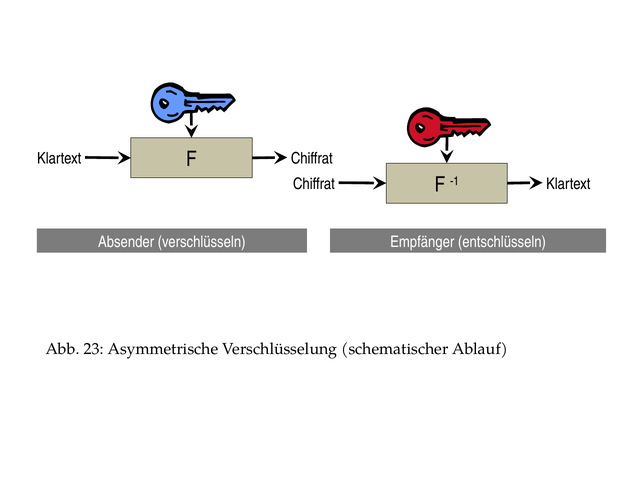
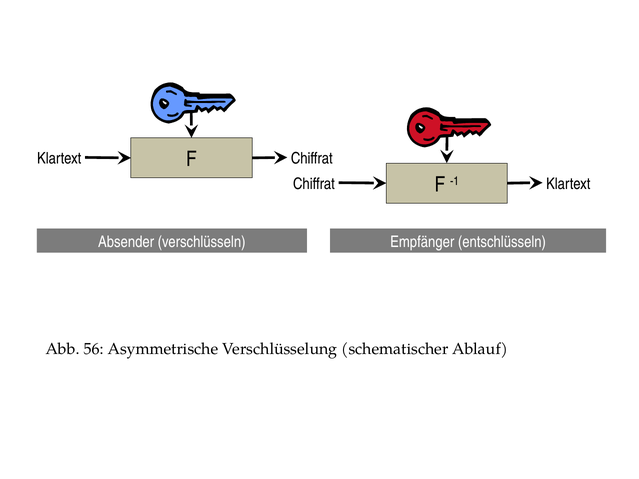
23: 23 -> 56
